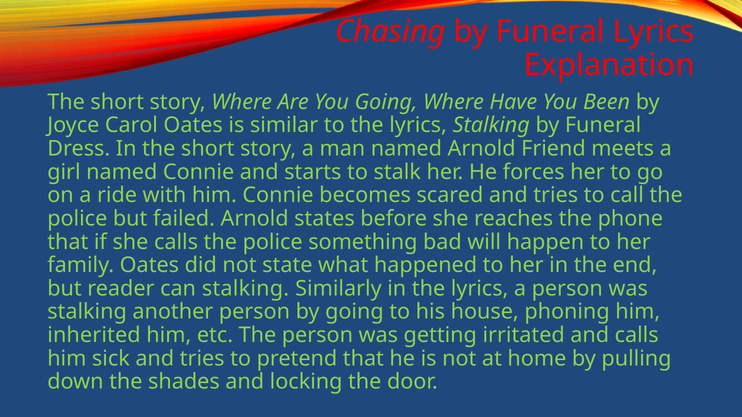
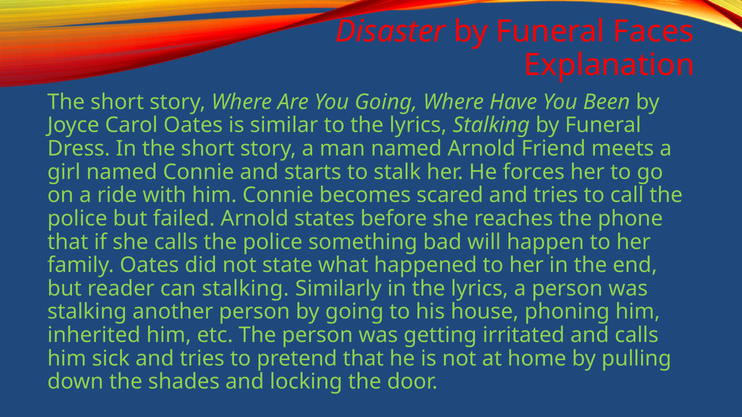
Chasing: Chasing -> Disaster
Funeral Lyrics: Lyrics -> Faces
